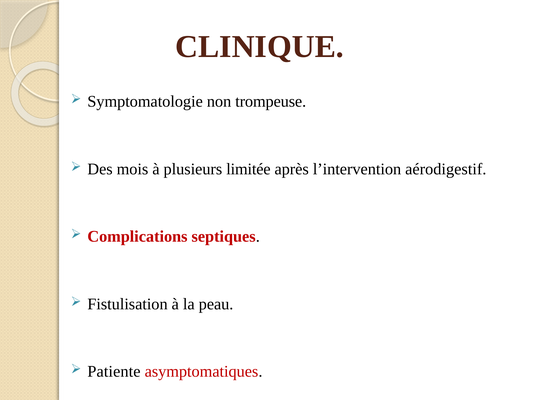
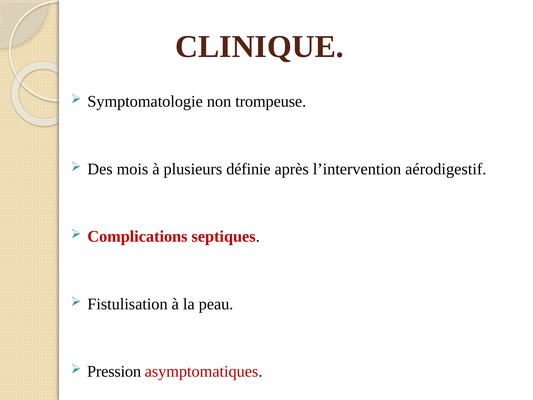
limitée: limitée -> définie
Patiente: Patiente -> Pression
